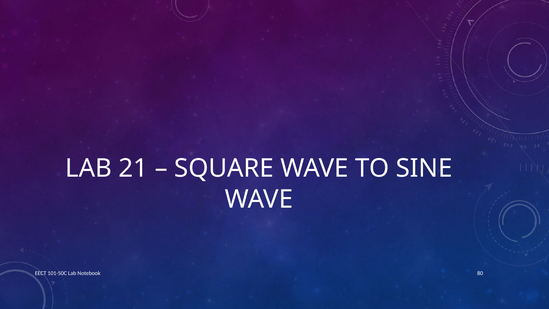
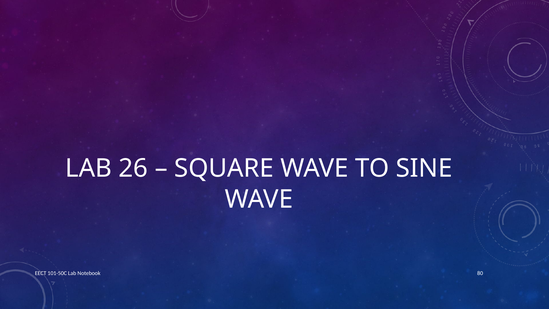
21: 21 -> 26
